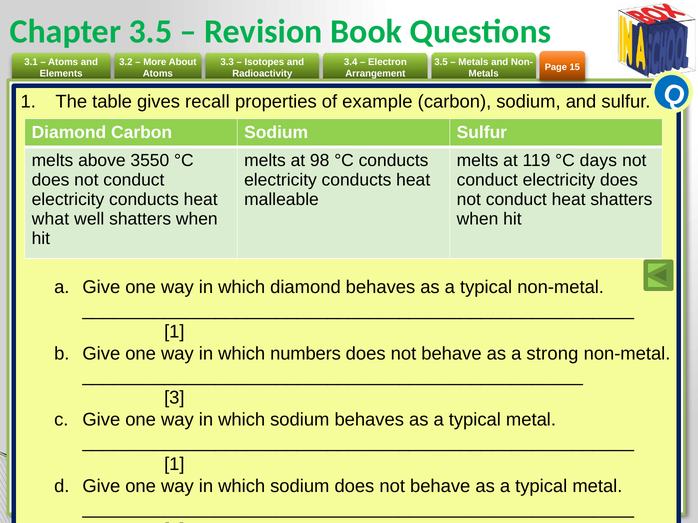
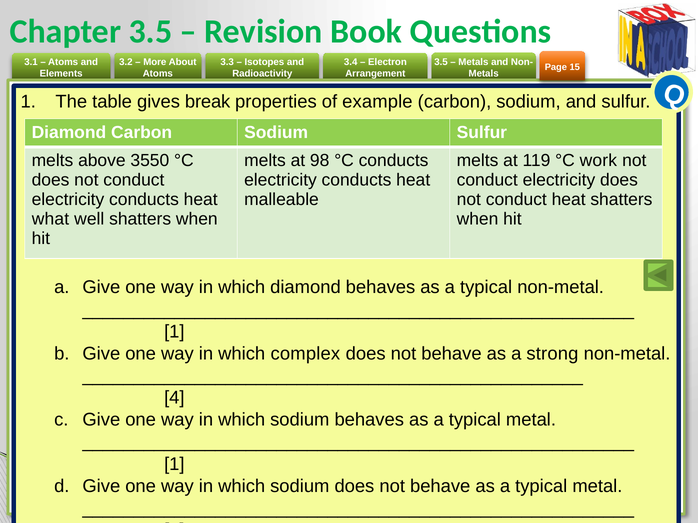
recall: recall -> break
days: days -> work
numbers: numbers -> complex
3: 3 -> 4
